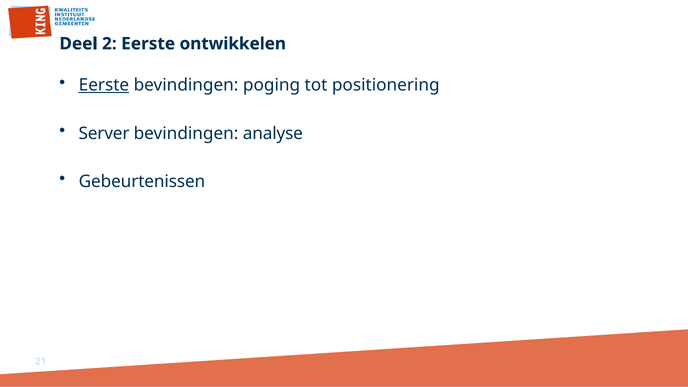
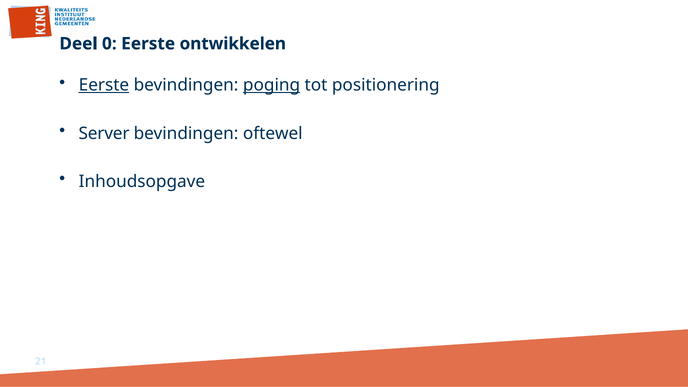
2: 2 -> 0
poging underline: none -> present
analyse: analyse -> oftewel
Gebeurtenissen: Gebeurtenissen -> Inhoudsopgave
